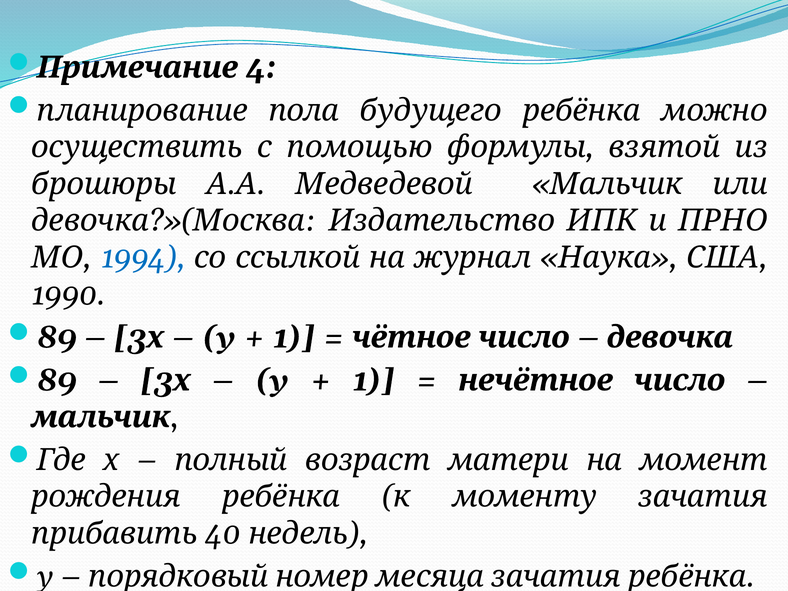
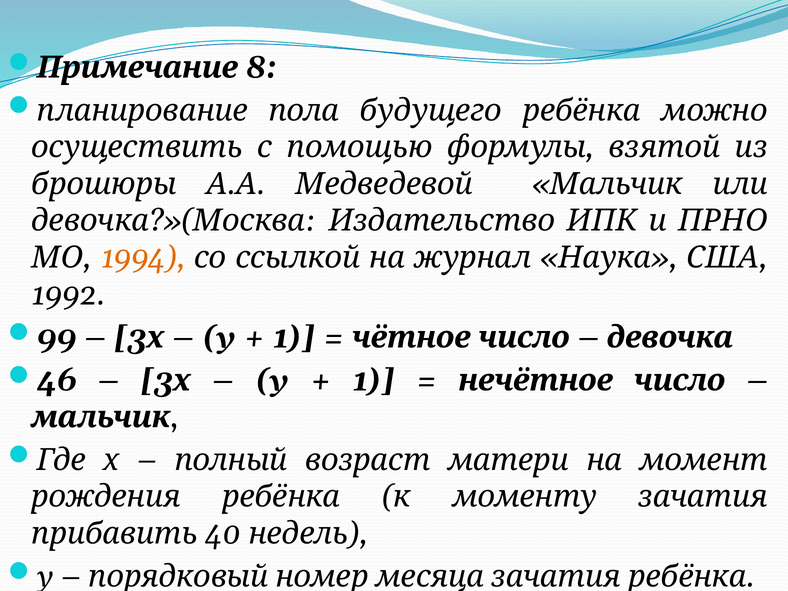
4: 4 -> 8
1994 colour: blue -> orange
1990: 1990 -> 1992
89 at (57, 337): 89 -> 99
89 at (57, 380): 89 -> 46
